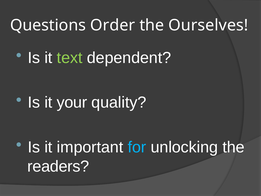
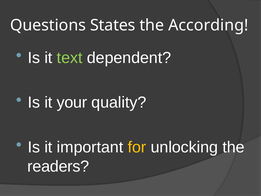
Order: Order -> States
Ourselves: Ourselves -> According
for colour: light blue -> yellow
